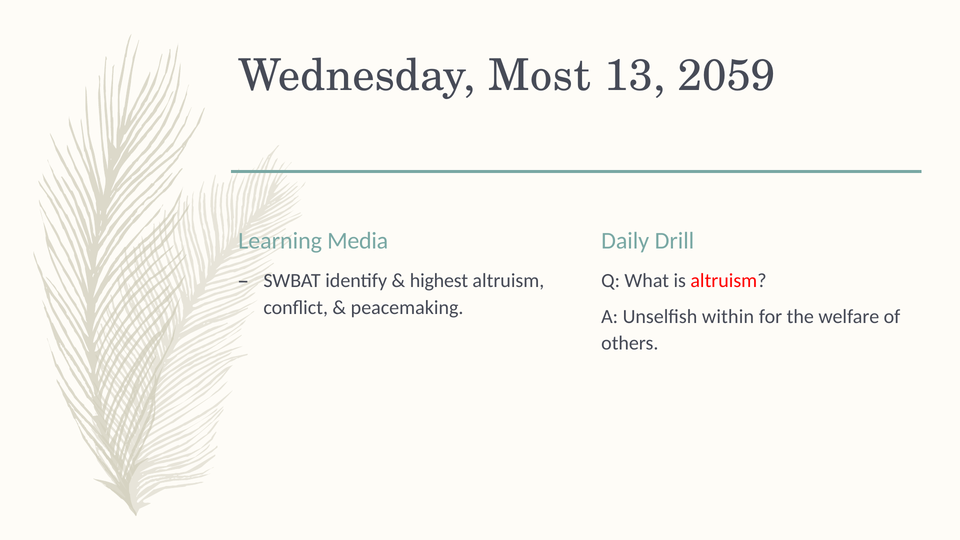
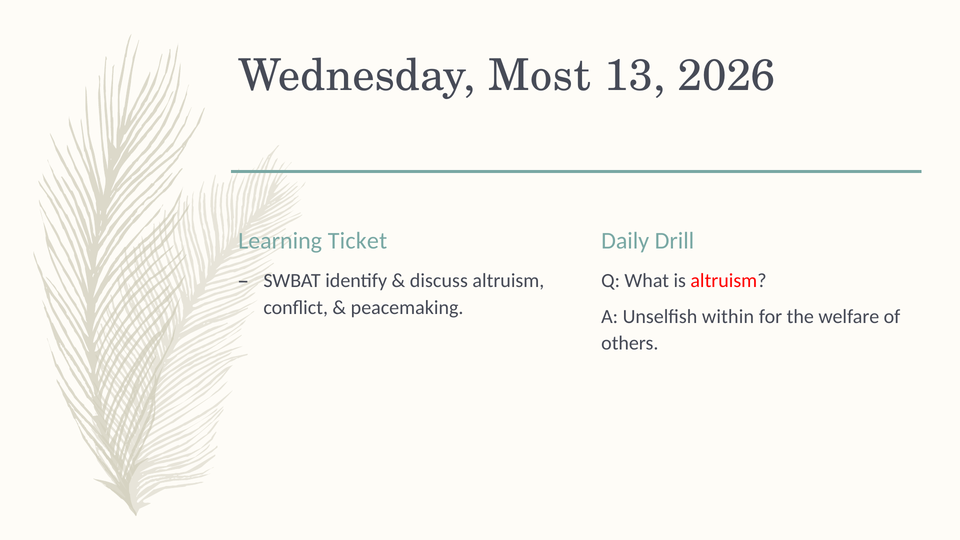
2059: 2059 -> 2026
Media: Media -> Ticket
highest: highest -> discuss
